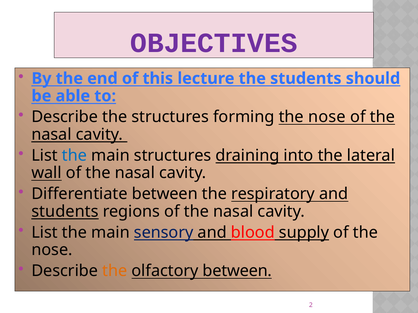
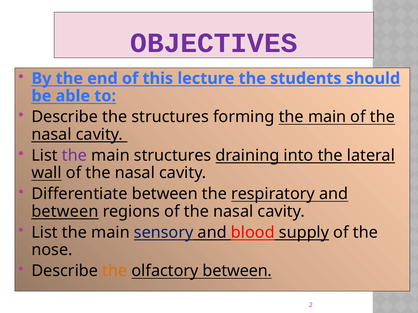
forming the nose: nose -> main
the at (74, 156) colour: blue -> purple
students at (65, 212): students -> between
